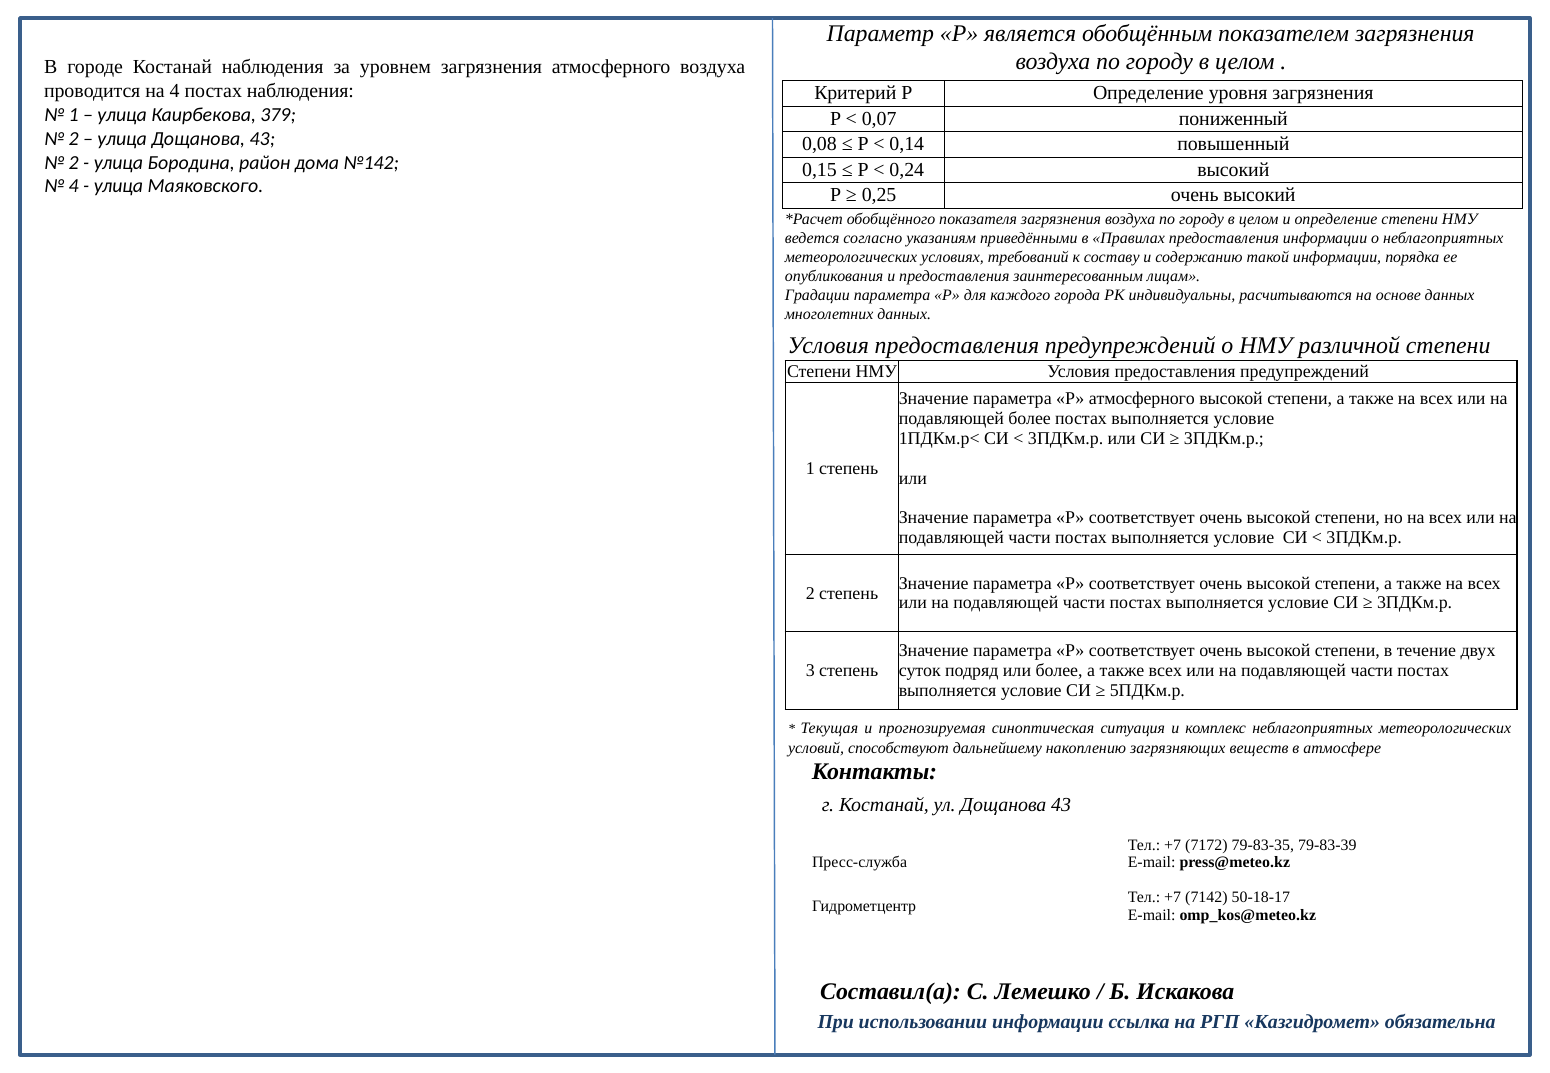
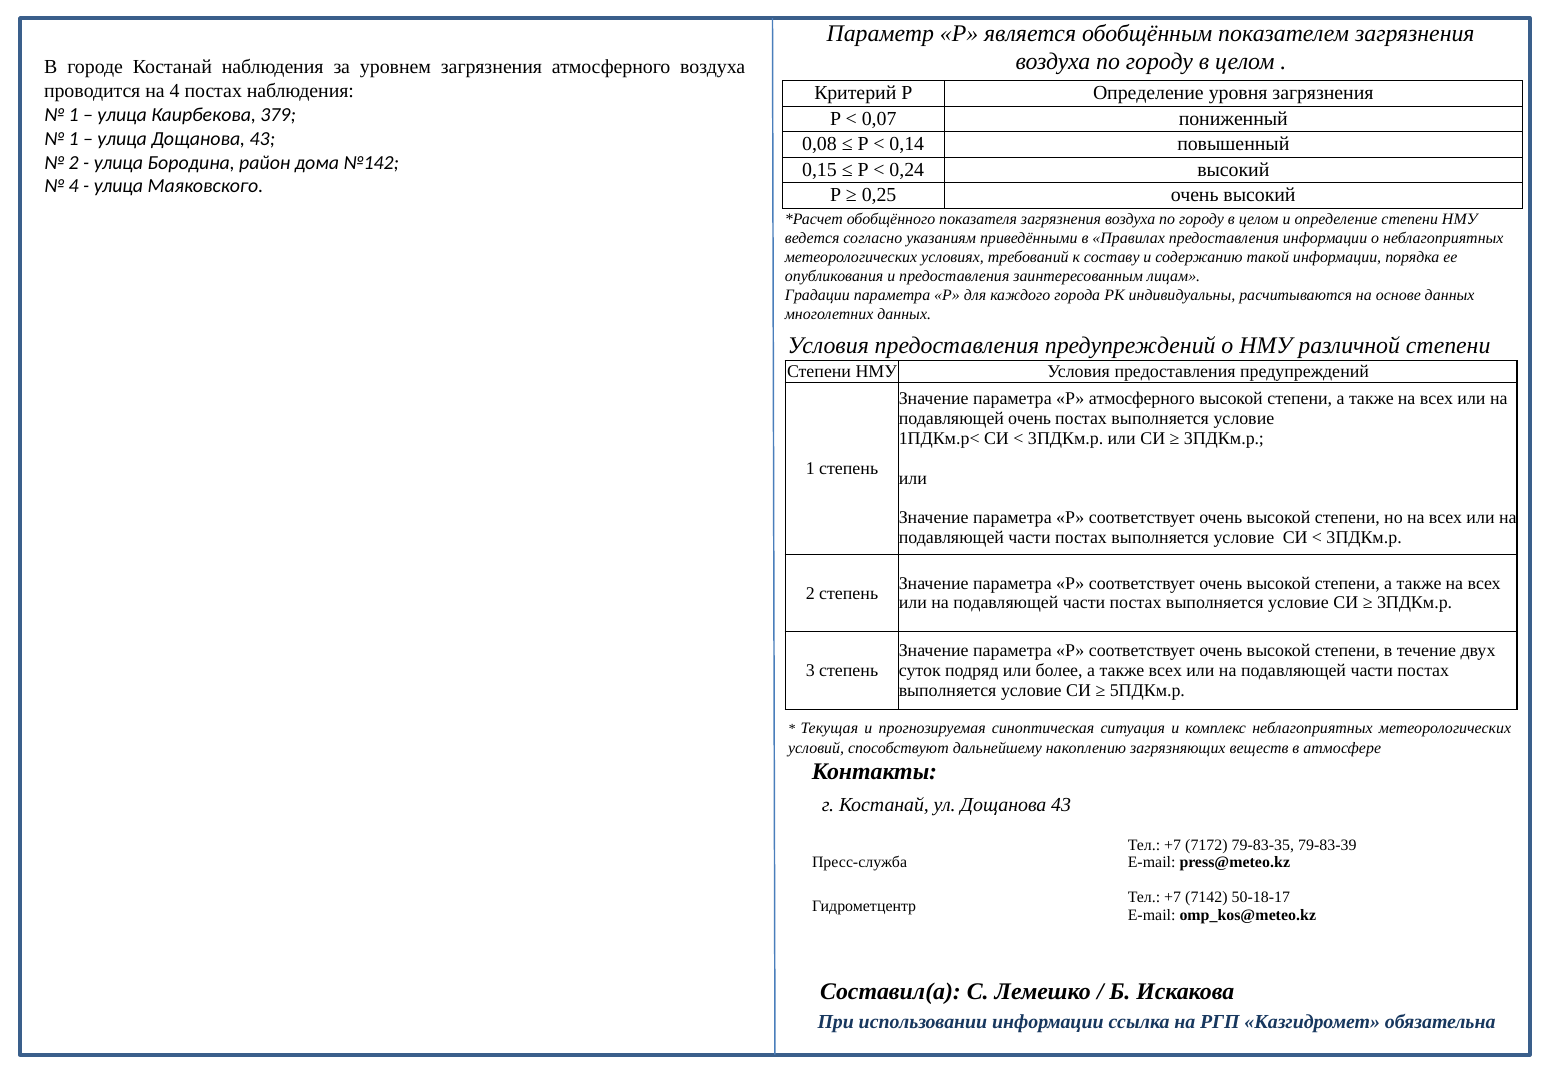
2 at (74, 139): 2 -> 1
подавляющей более: более -> очень
